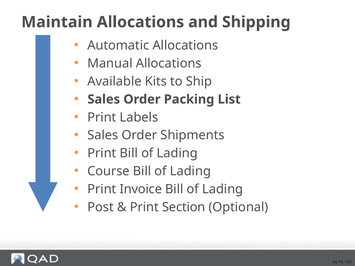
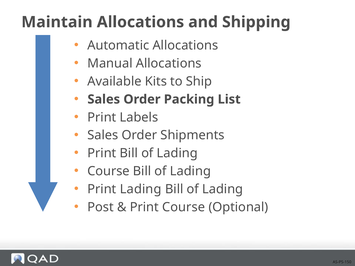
Print Invoice: Invoice -> Lading
Print Section: Section -> Course
